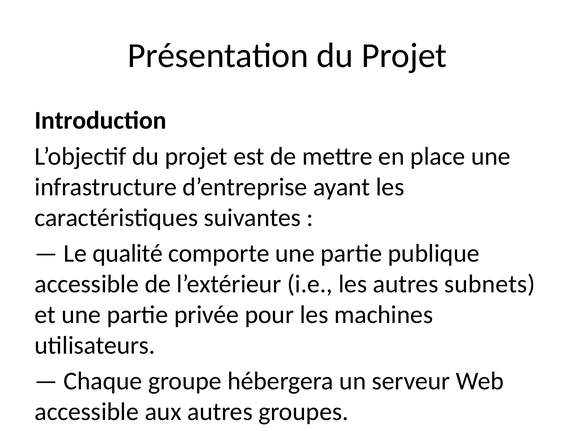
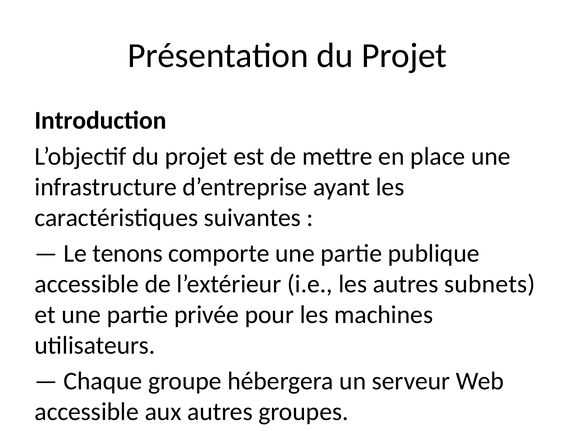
Le qualité: qualité -> tenons
